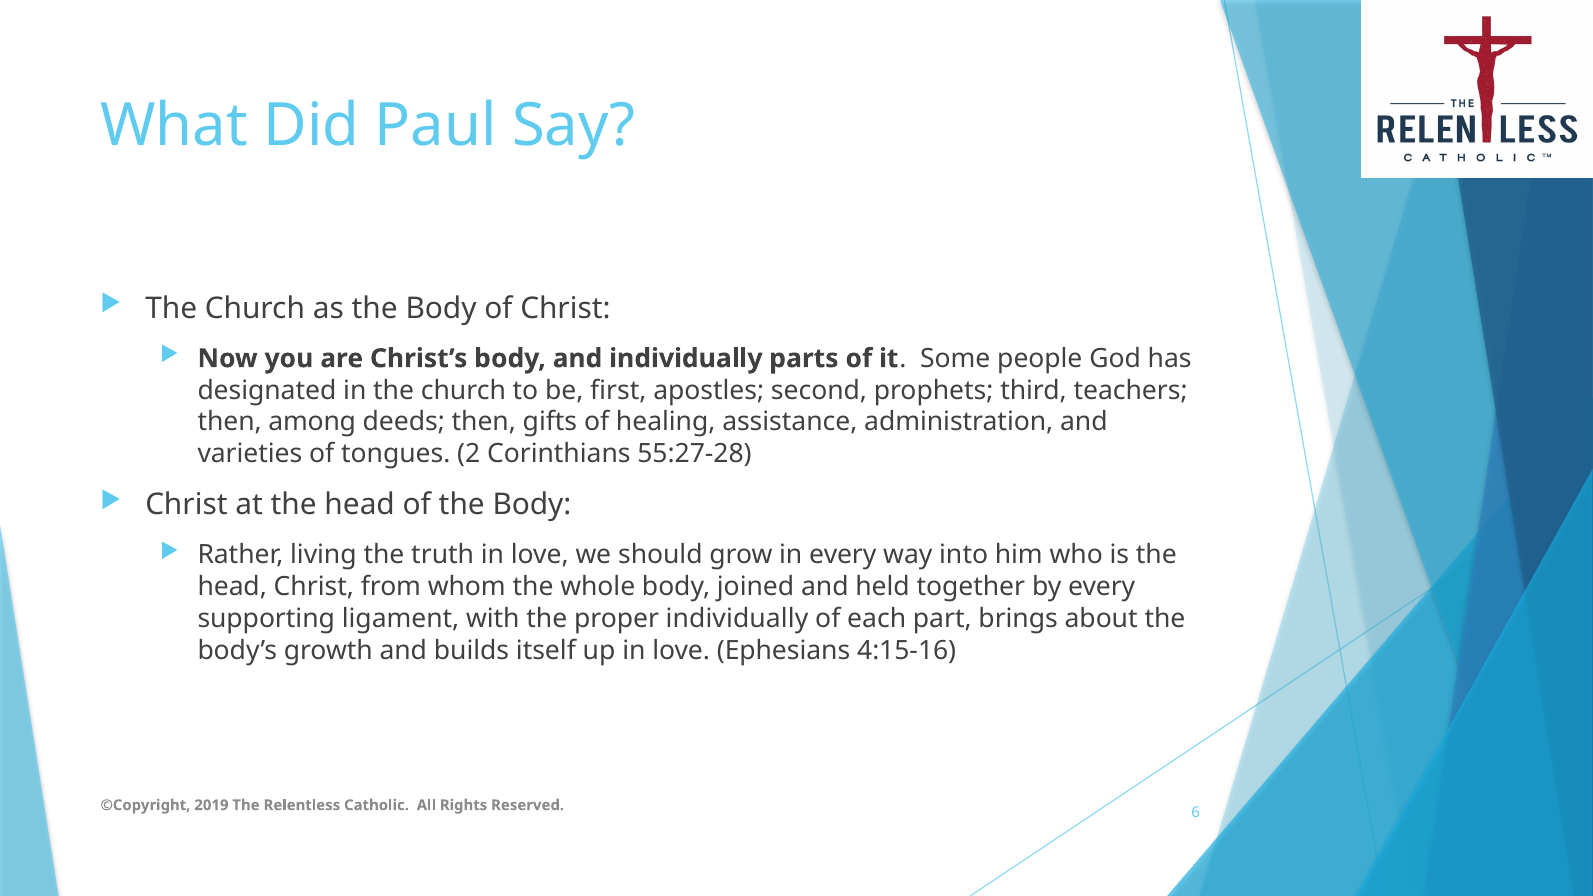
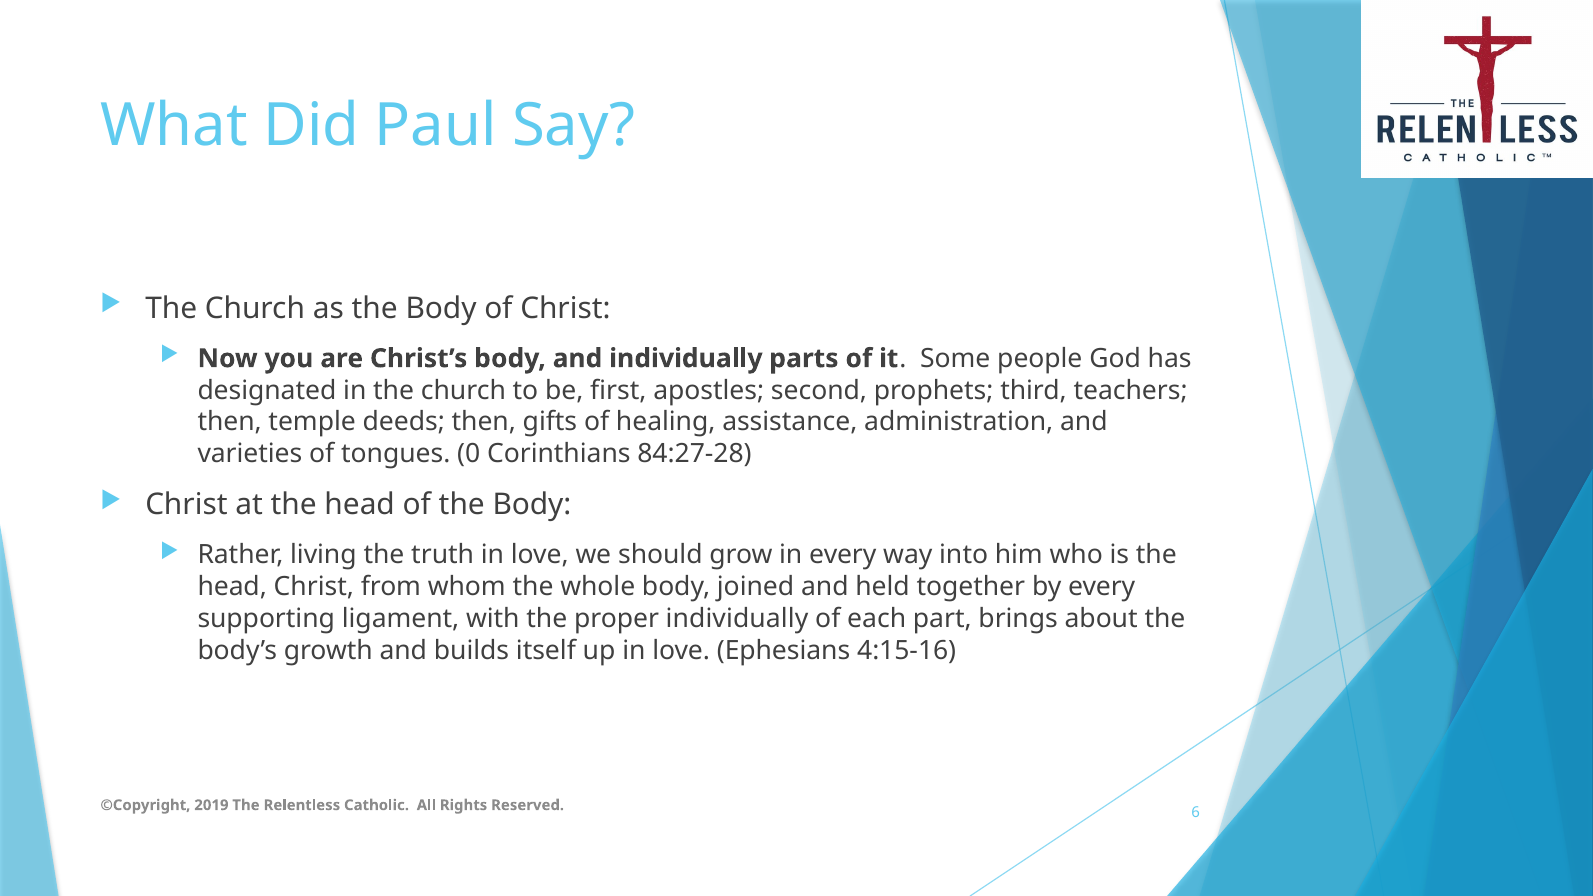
among: among -> temple
2: 2 -> 0
55:27-28: 55:27-28 -> 84:27-28
